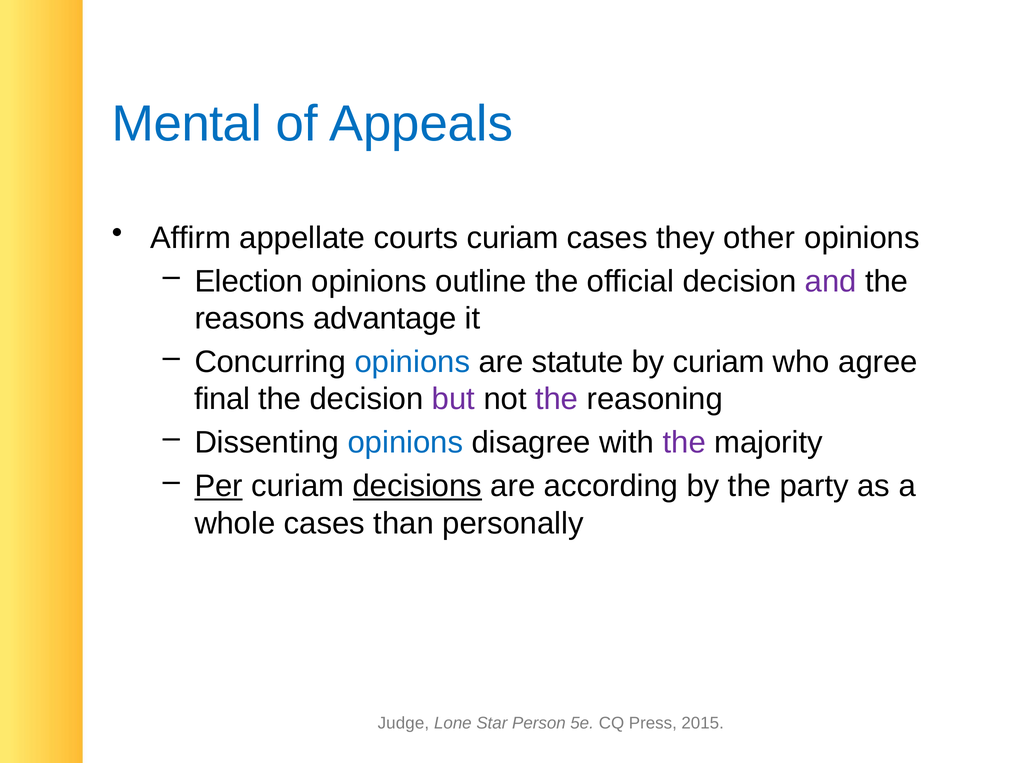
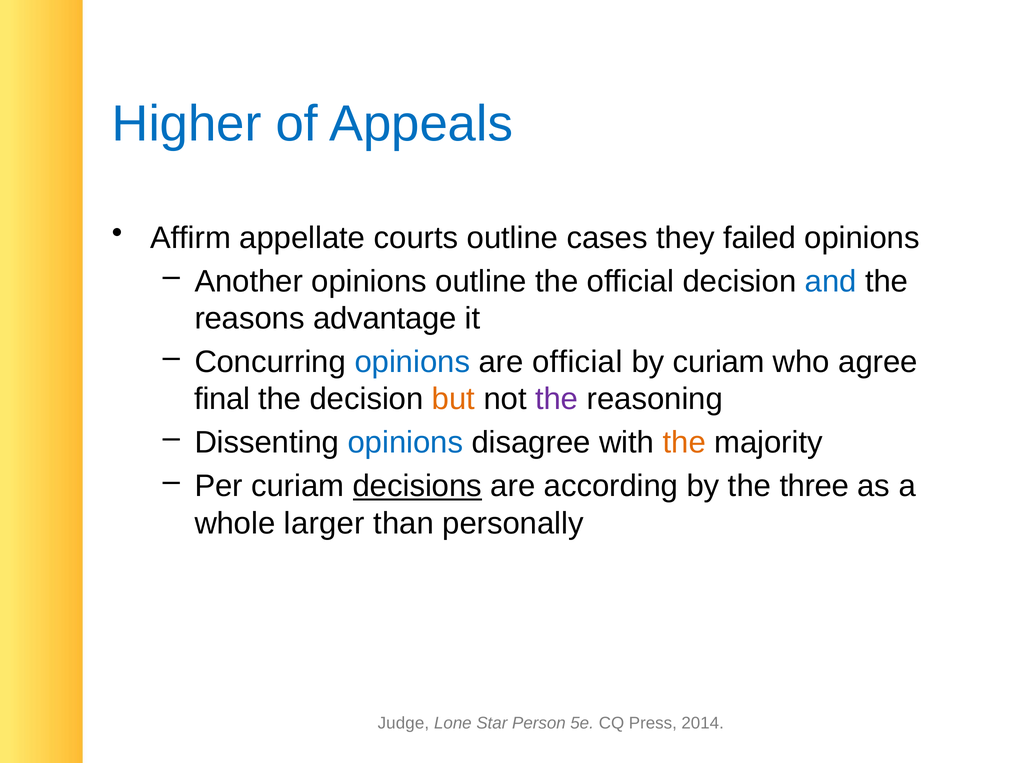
Mental: Mental -> Higher
courts curiam: curiam -> outline
other: other -> failed
Election: Election -> Another
and colour: purple -> blue
are statute: statute -> official
but colour: purple -> orange
the at (684, 443) colour: purple -> orange
Per underline: present -> none
party: party -> three
whole cases: cases -> larger
2015: 2015 -> 2014
